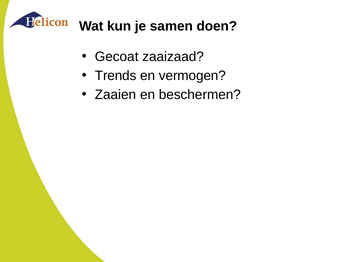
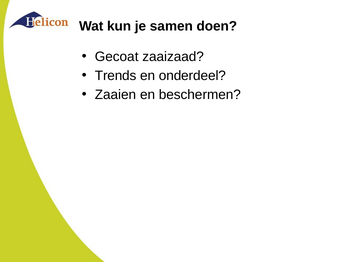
vermogen: vermogen -> onderdeel
